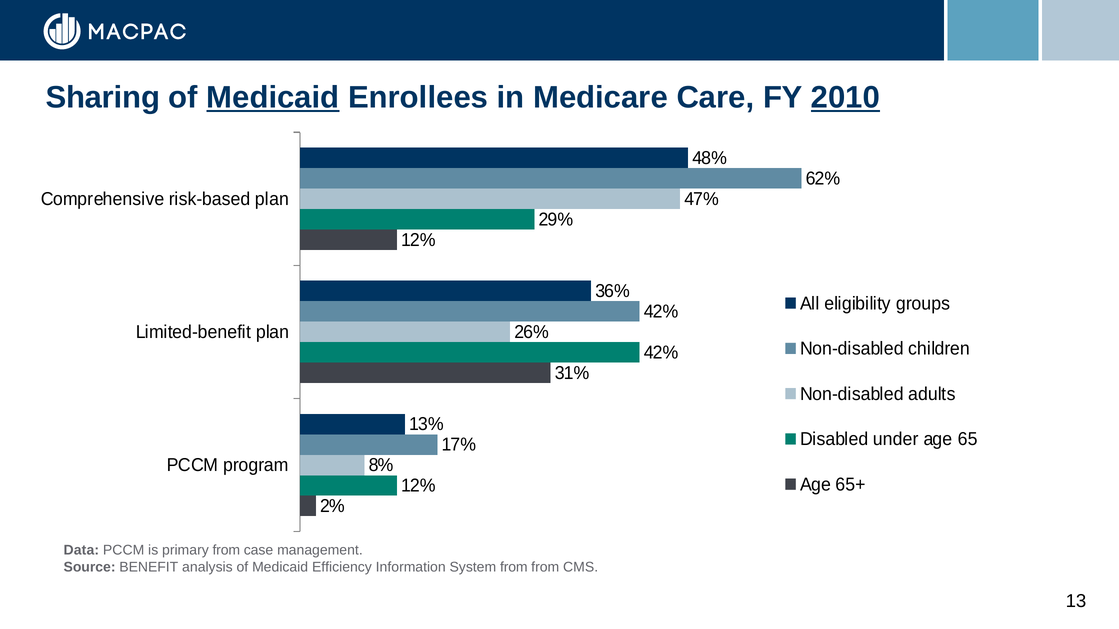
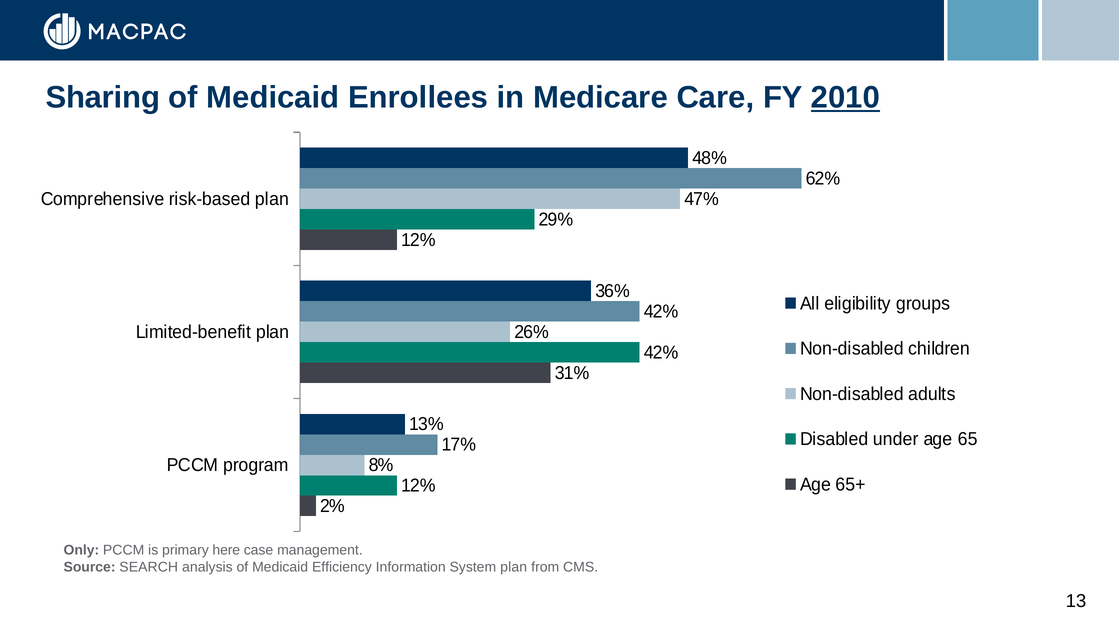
Medicaid at (273, 98) underline: present -> none
Data: Data -> Only
primary from: from -> here
BENEFIT: BENEFIT -> SEARCH
System from: from -> plan
